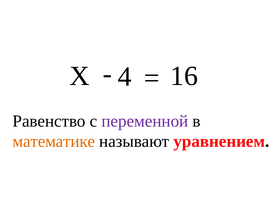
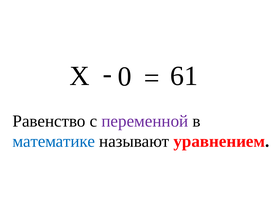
4: 4 -> 0
16: 16 -> 61
математике colour: orange -> blue
